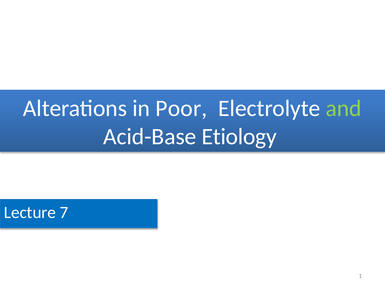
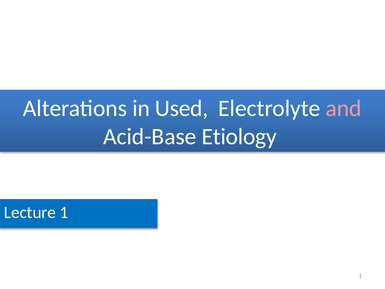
Poor: Poor -> Used
and colour: light green -> pink
Lecture 7: 7 -> 1
